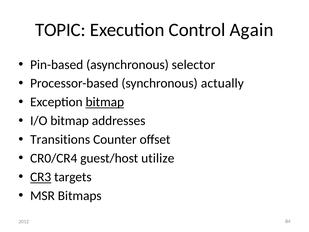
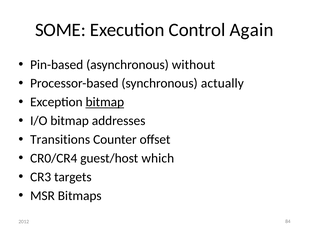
TOPIC: TOPIC -> SOME
selector: selector -> without
utilize: utilize -> which
CR3 underline: present -> none
